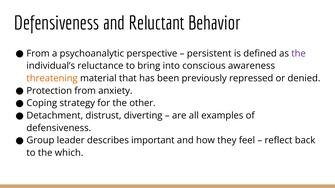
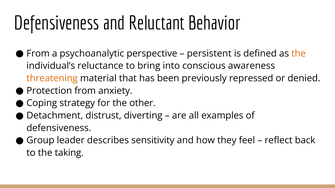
the at (299, 54) colour: purple -> orange
important: important -> sensitivity
which: which -> taking
